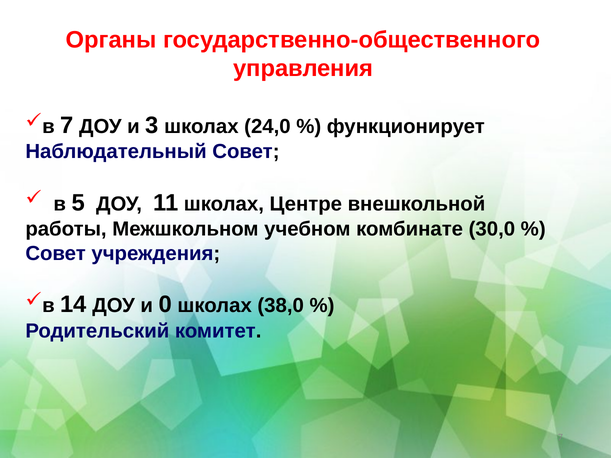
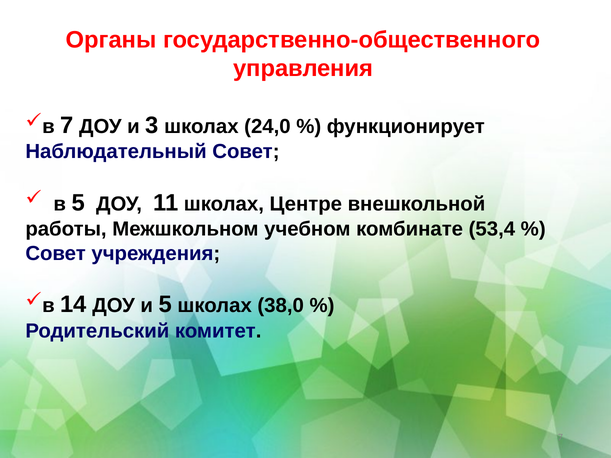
30,0: 30,0 -> 53,4
и 0: 0 -> 5
